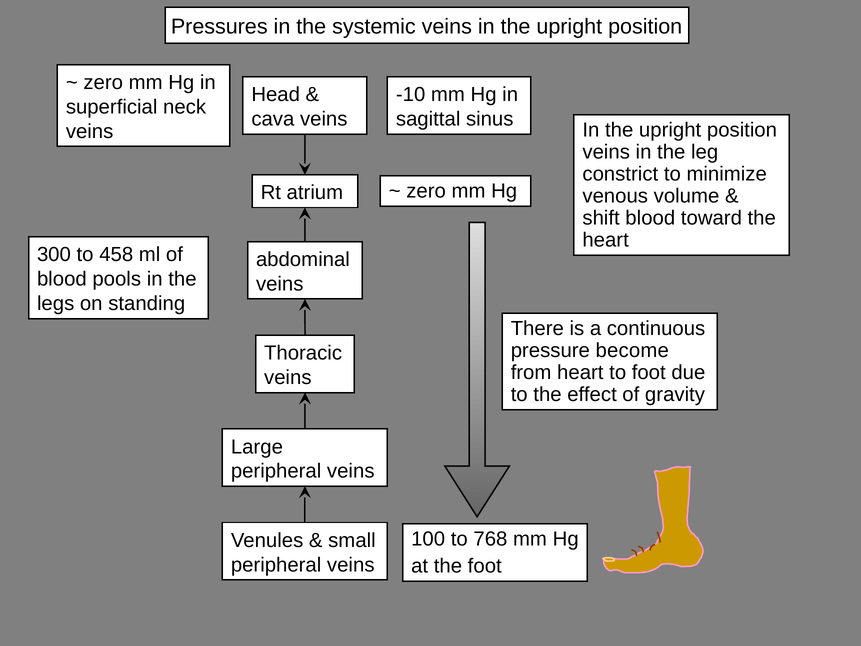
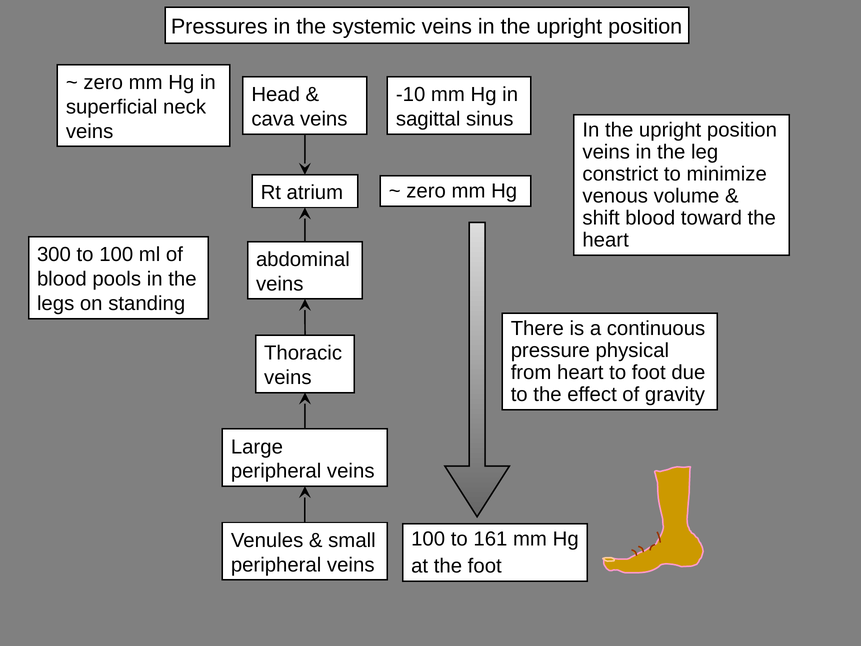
to 458: 458 -> 100
become: become -> physical
768: 768 -> 161
